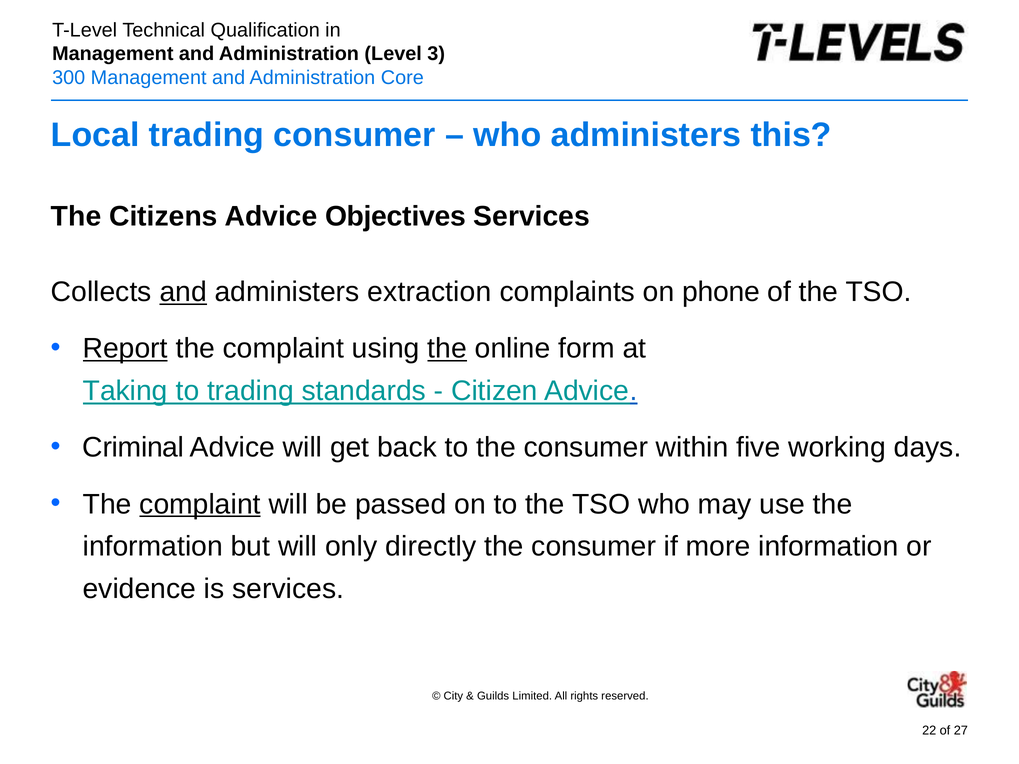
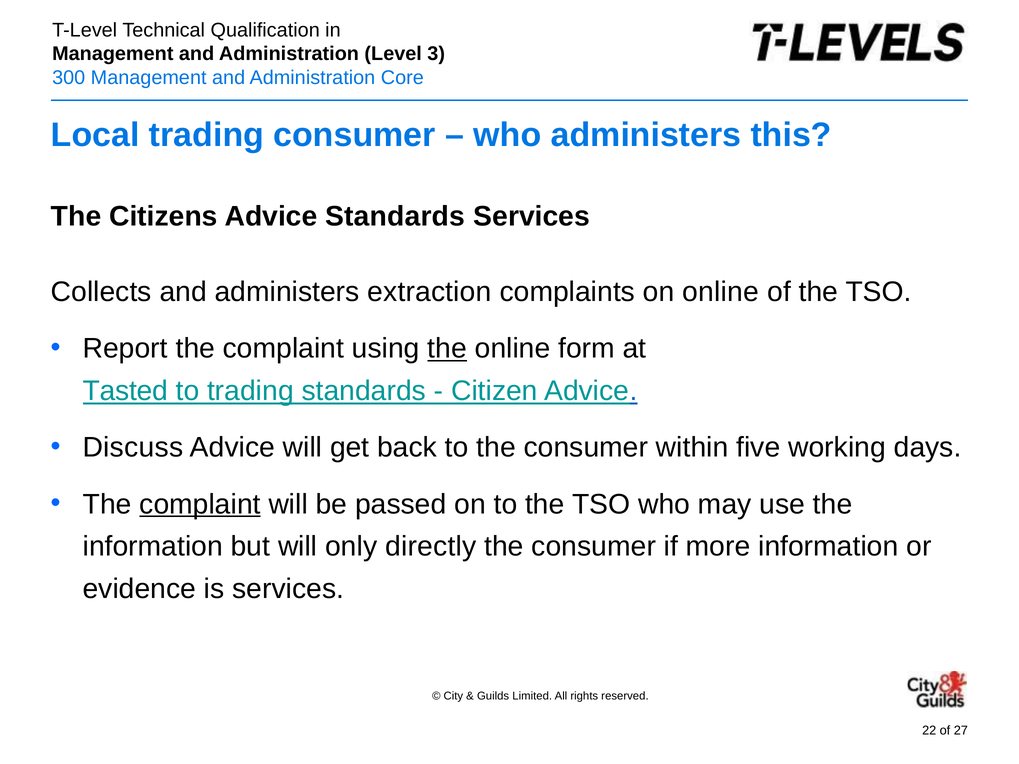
Advice Objectives: Objectives -> Standards
and at (183, 292) underline: present -> none
on phone: phone -> online
Report underline: present -> none
Taking: Taking -> Tasted
Criminal: Criminal -> Discuss
